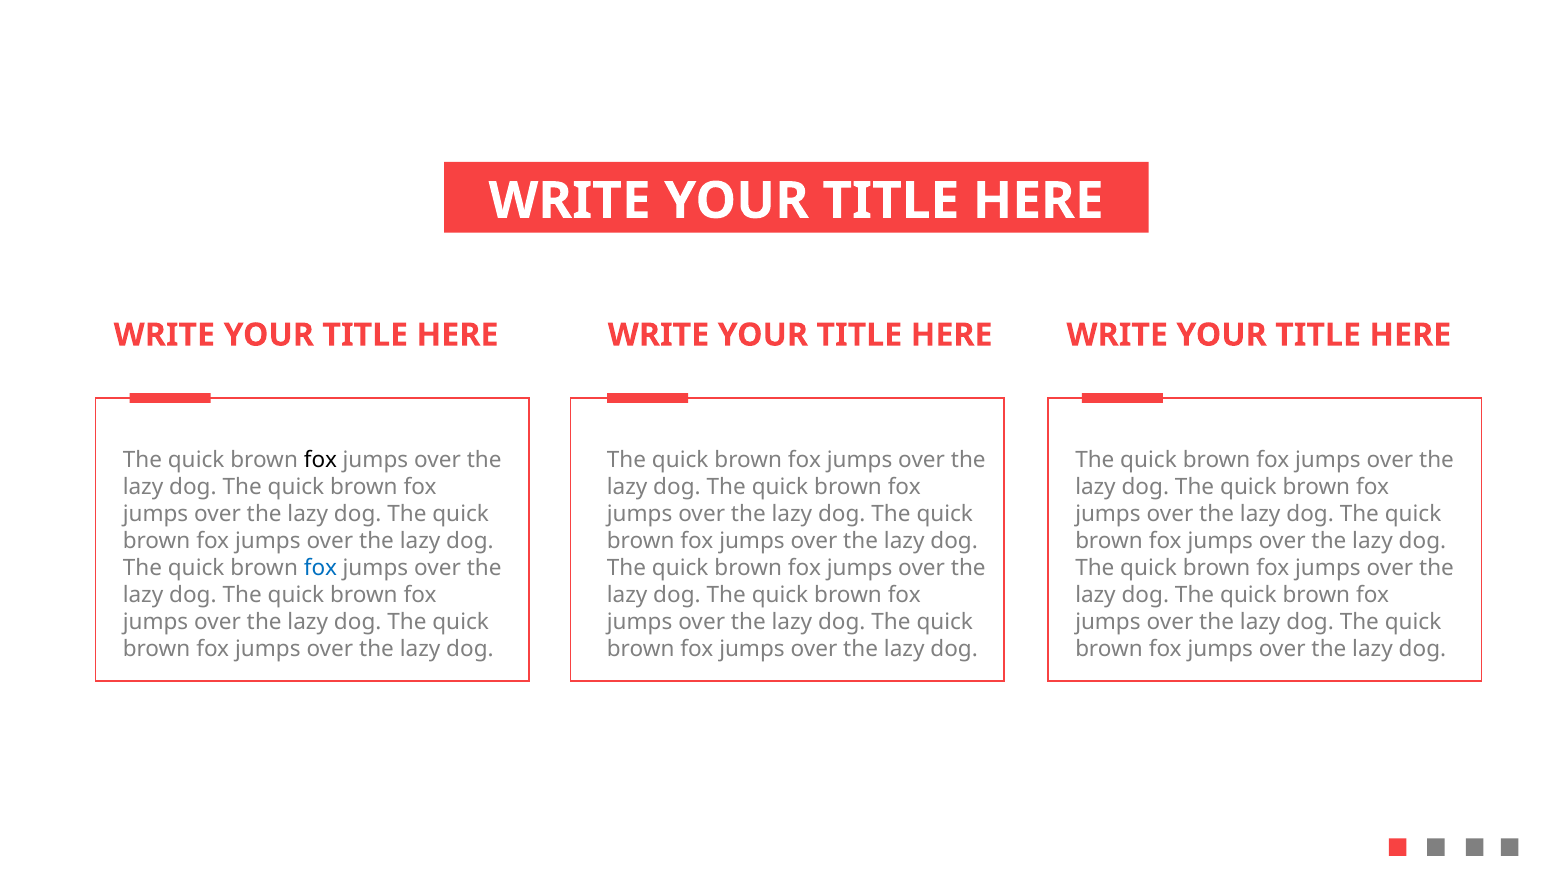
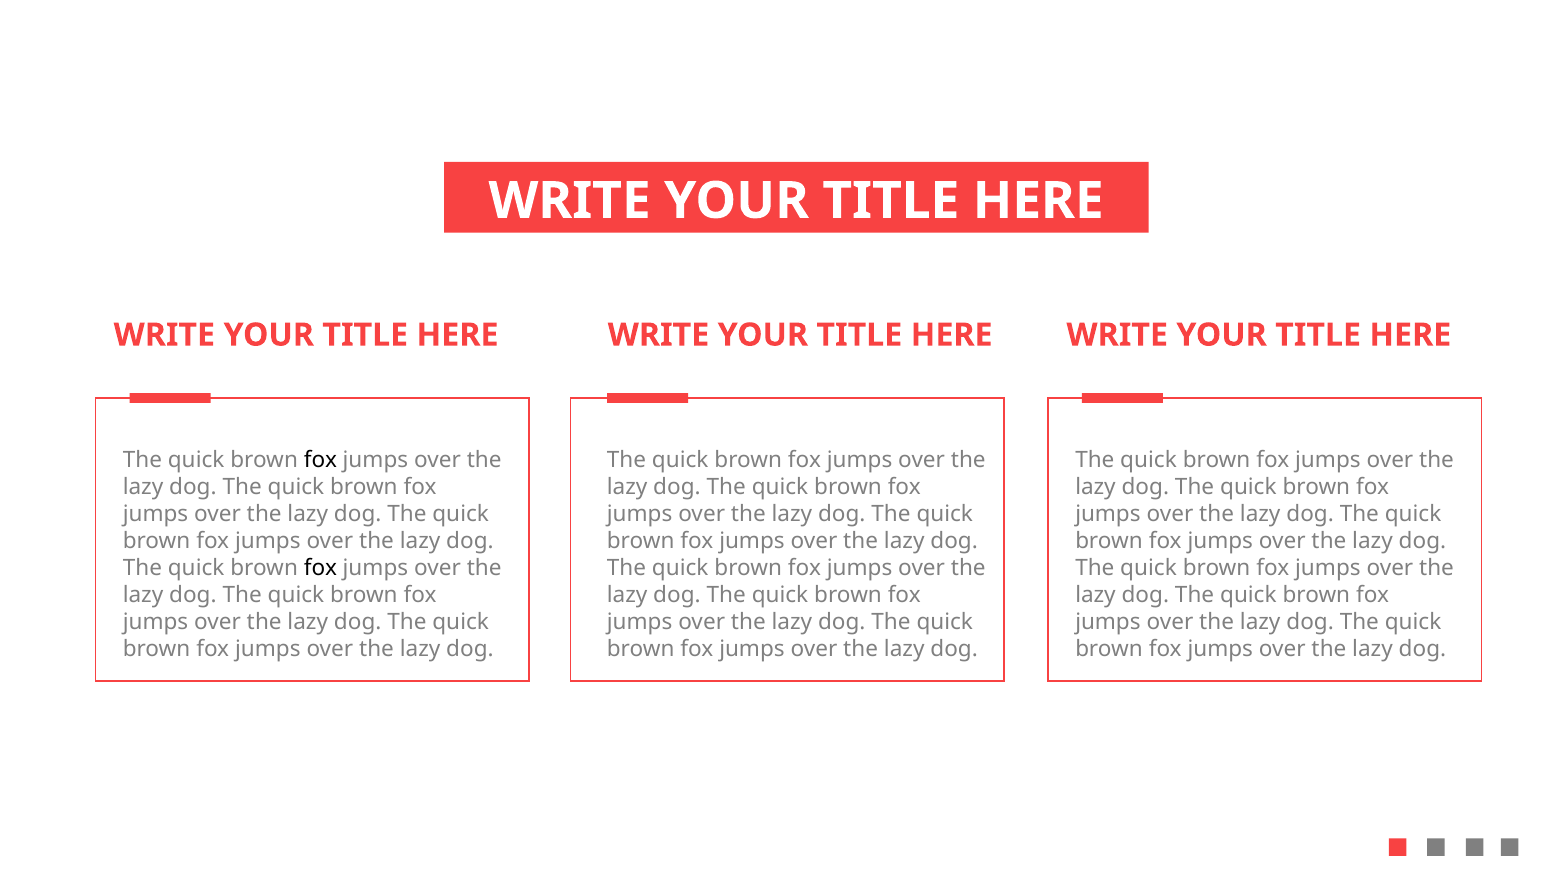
fox at (320, 568) colour: blue -> black
